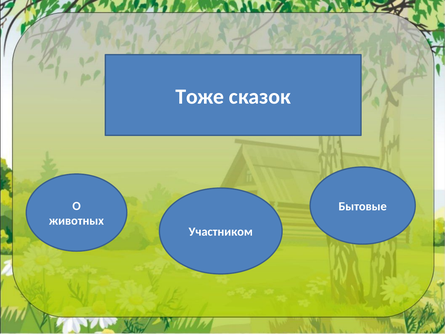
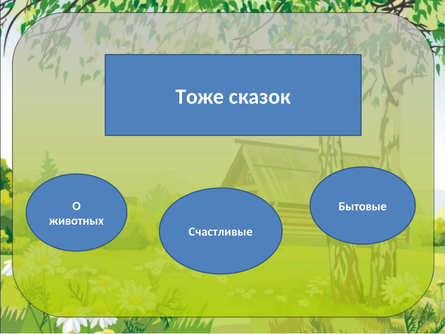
Участником: Участником -> Счастливые
